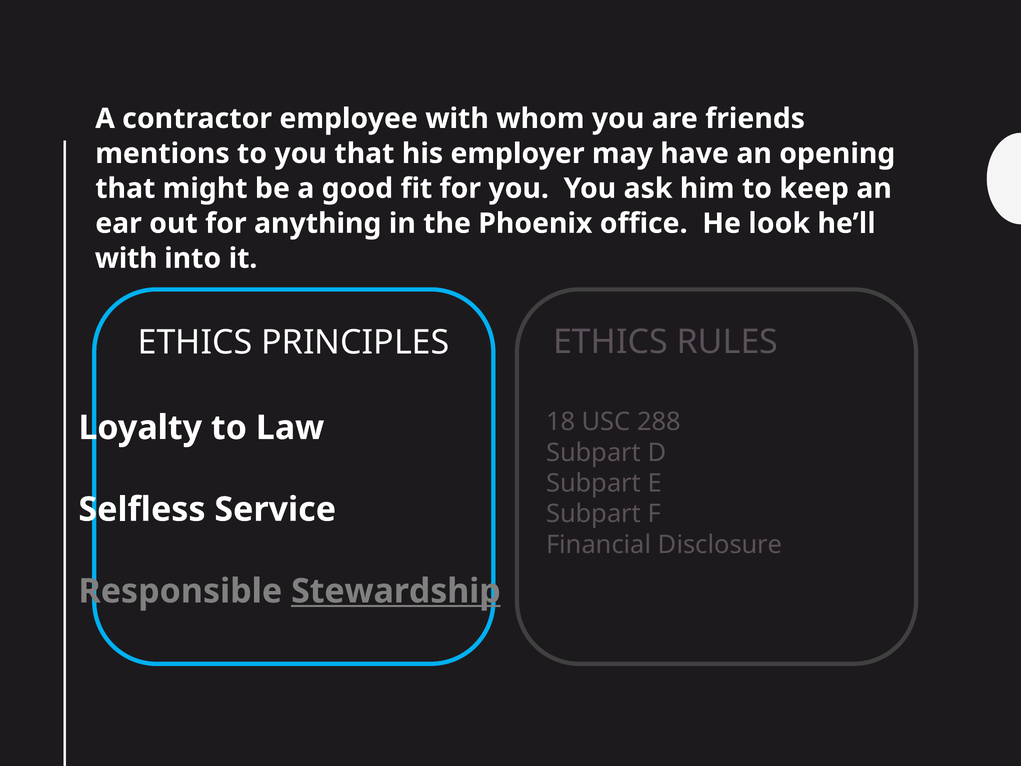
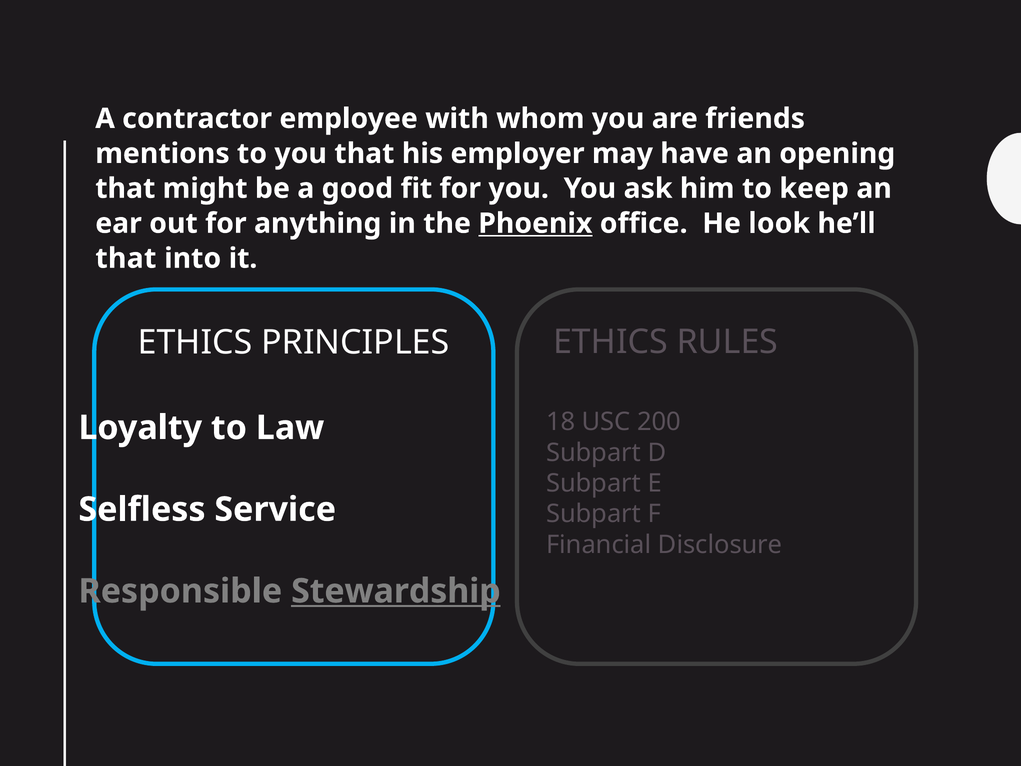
Phoenix underline: none -> present
with at (126, 258): with -> that
288: 288 -> 200
